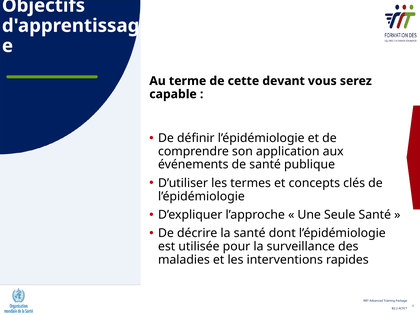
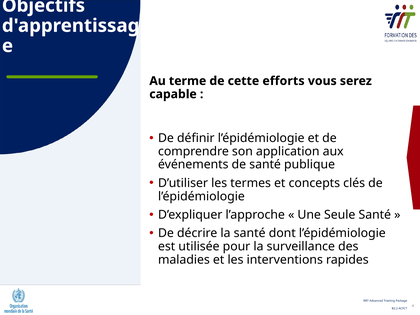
devant: devant -> efforts
